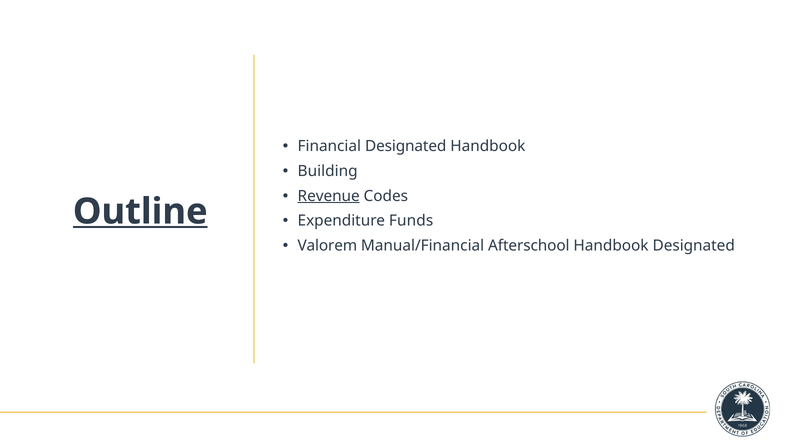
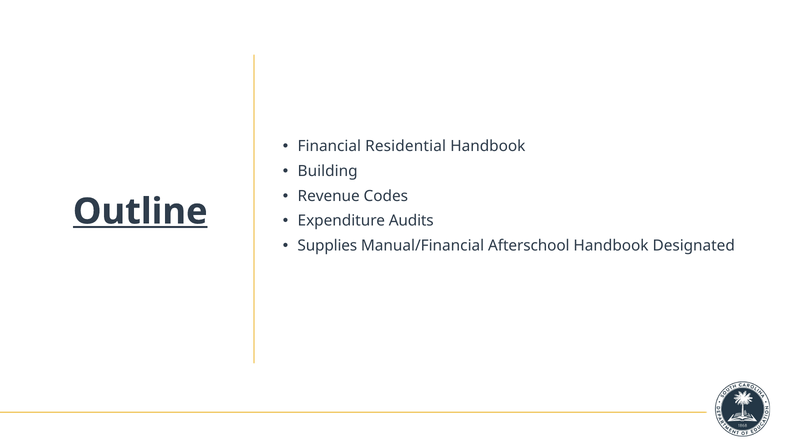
Financial Designated: Designated -> Residential
Revenue underline: present -> none
Funds: Funds -> Audits
Valorem: Valorem -> Supplies
